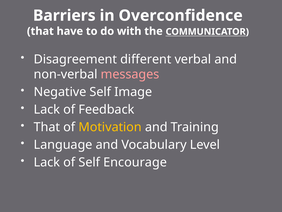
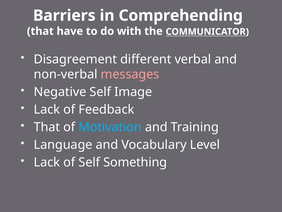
Overconfidence: Overconfidence -> Comprehending
Motivation colour: yellow -> light blue
Encourage: Encourage -> Something
